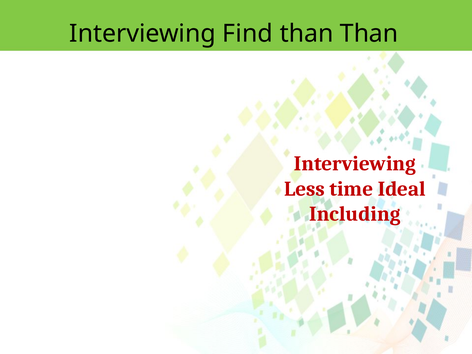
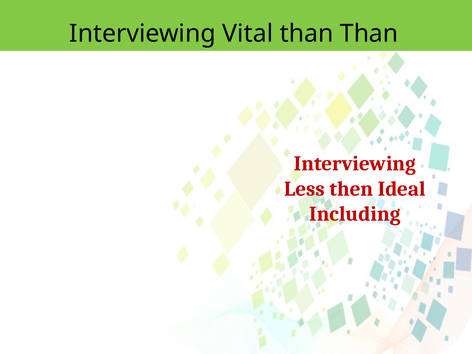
Find: Find -> Vital
time: time -> then
